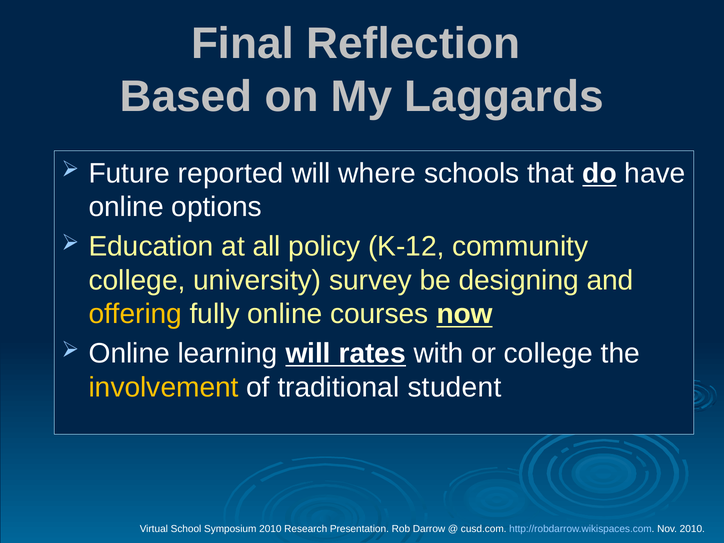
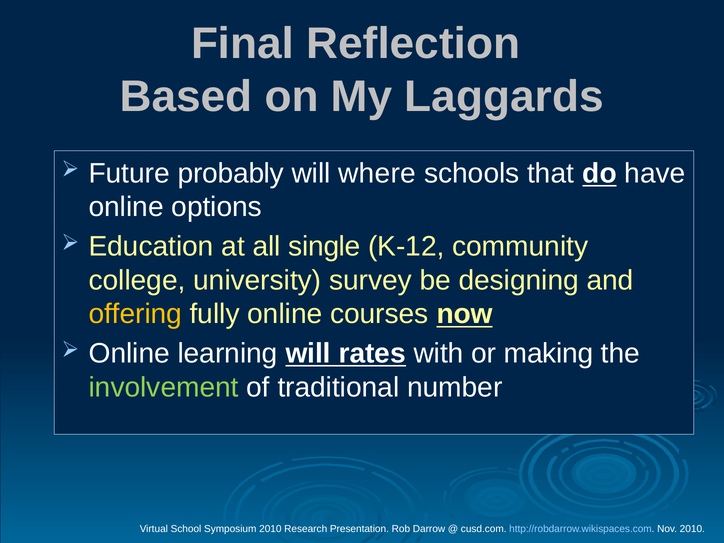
reported: reported -> probably
policy: policy -> single
or college: college -> making
involvement colour: yellow -> light green
student: student -> number
